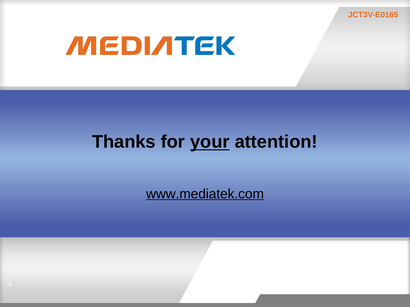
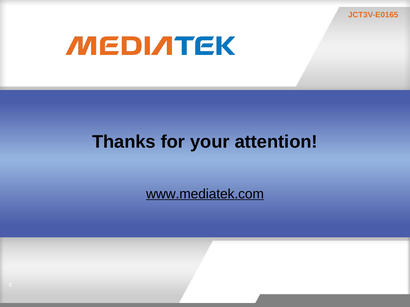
your underline: present -> none
